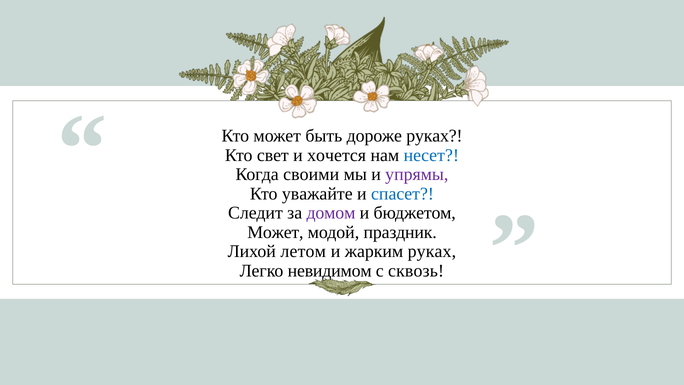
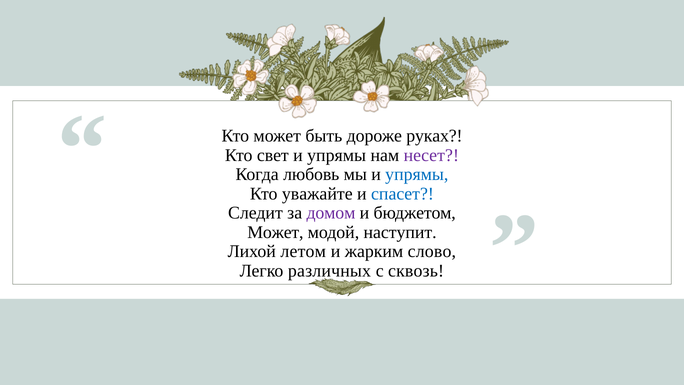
свет и хочется: хочется -> упрямы
несет colour: blue -> purple
своими: своими -> любовь
упрямы at (417, 174) colour: purple -> blue
праздник: праздник -> наступит
жарким руках: руках -> слово
невидимом: невидимом -> различных
